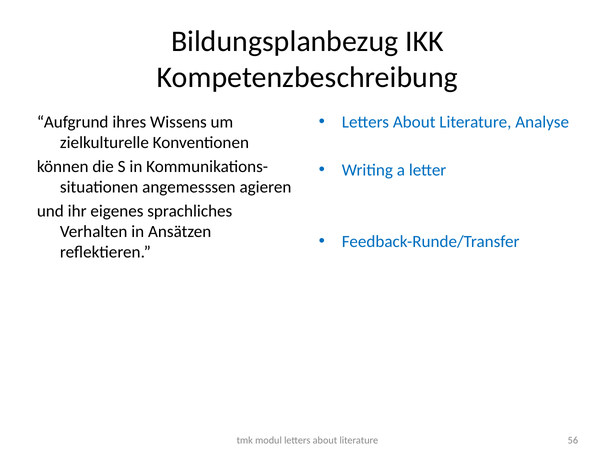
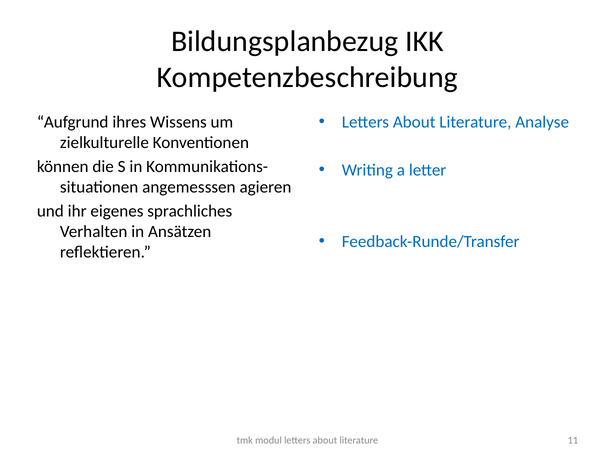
56: 56 -> 11
